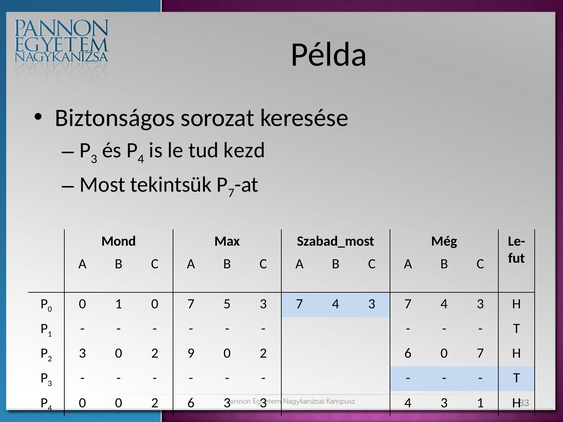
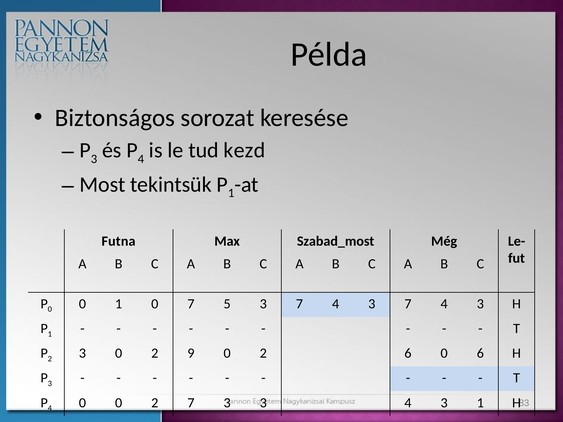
7 at (231, 193): 7 -> 1
Mond: Mond -> Futna
6 0 7: 7 -> 6
0 0 2 6: 6 -> 7
